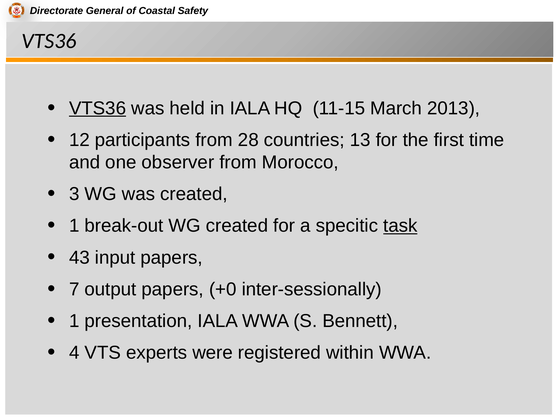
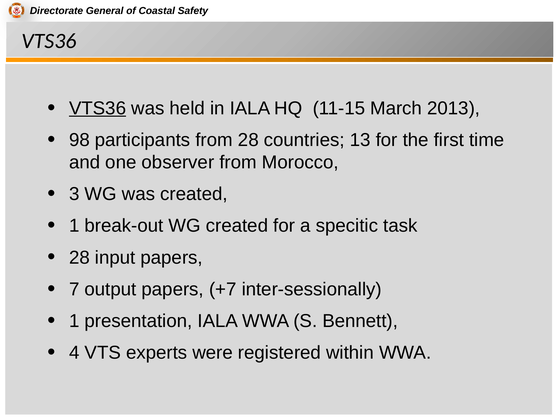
12: 12 -> 98
task underline: present -> none
43 at (79, 258): 43 -> 28
+0: +0 -> +7
